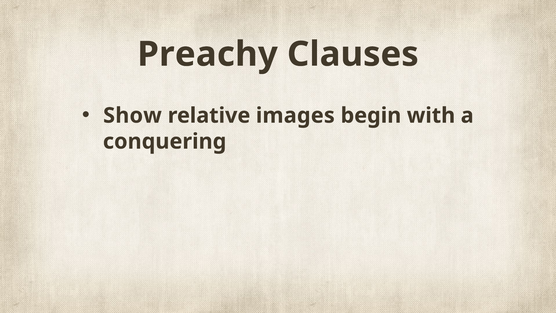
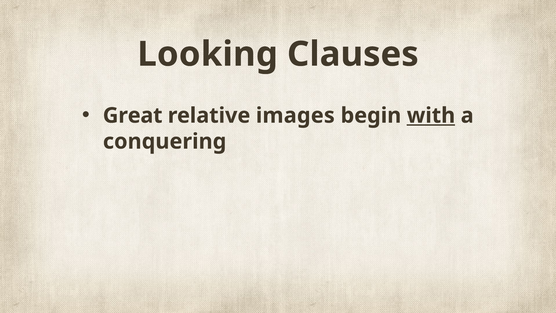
Preachy: Preachy -> Looking
Show: Show -> Great
with underline: none -> present
